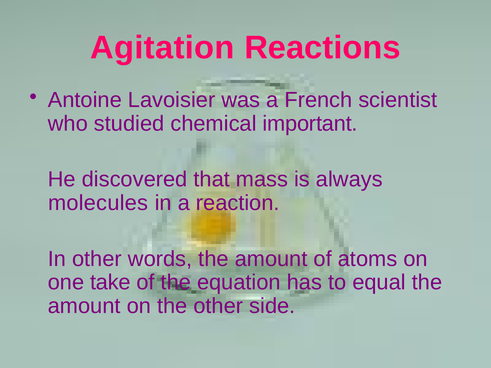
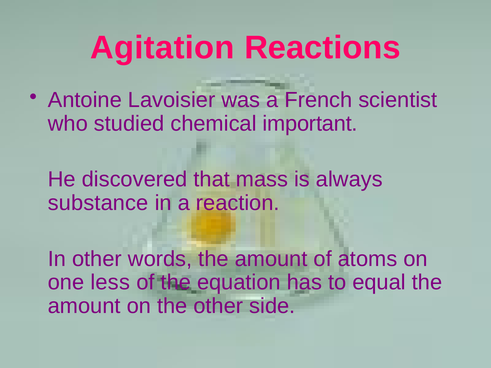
molecules: molecules -> substance
take: take -> less
